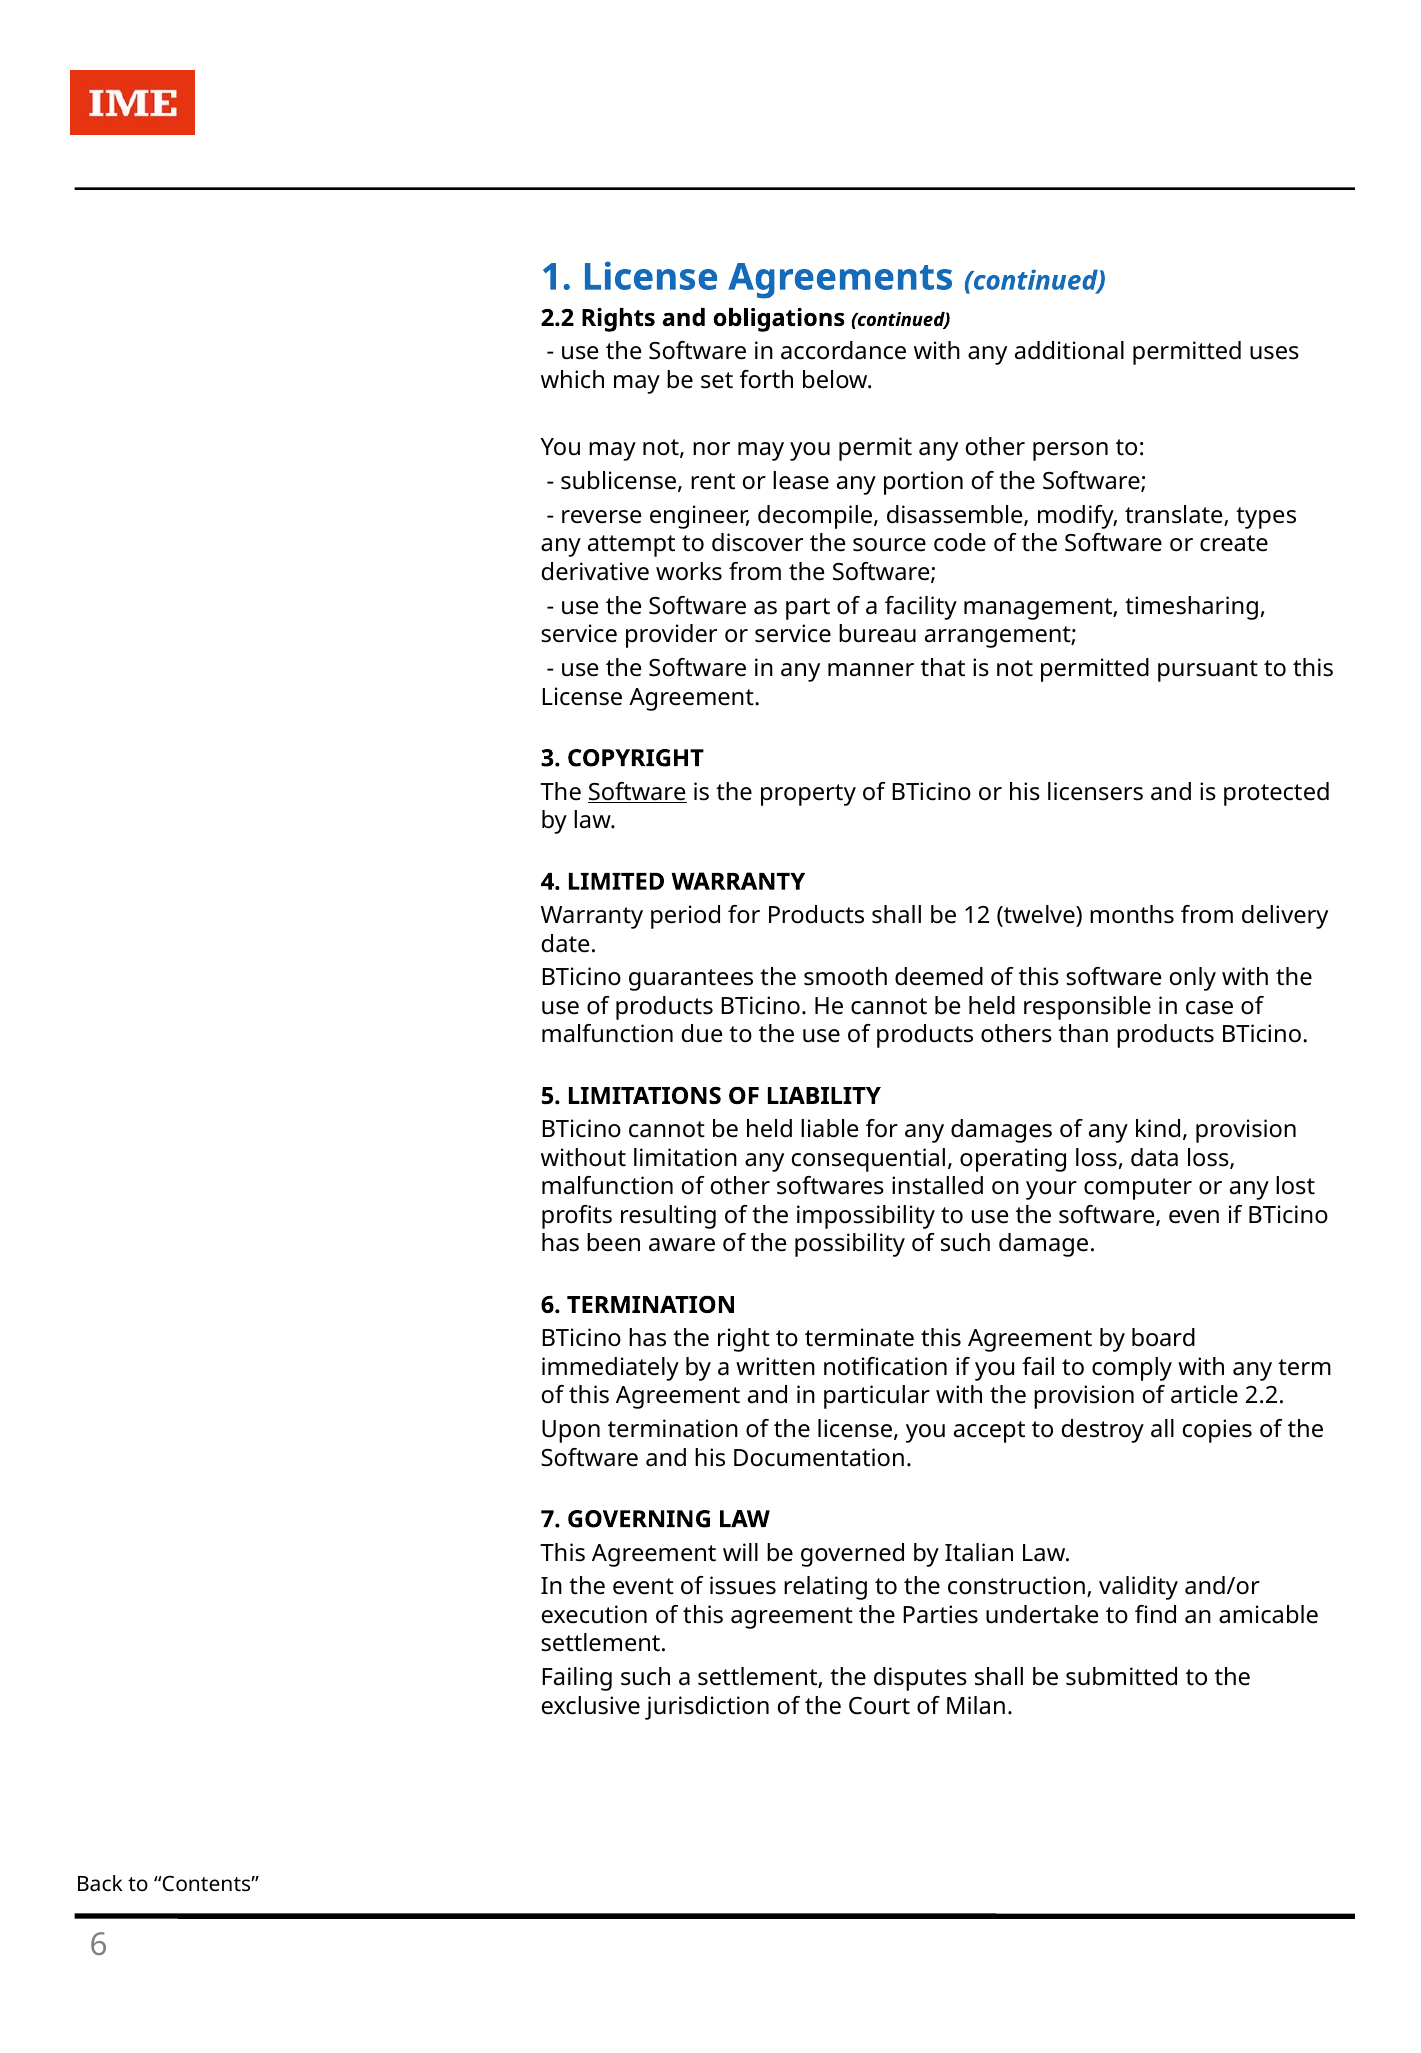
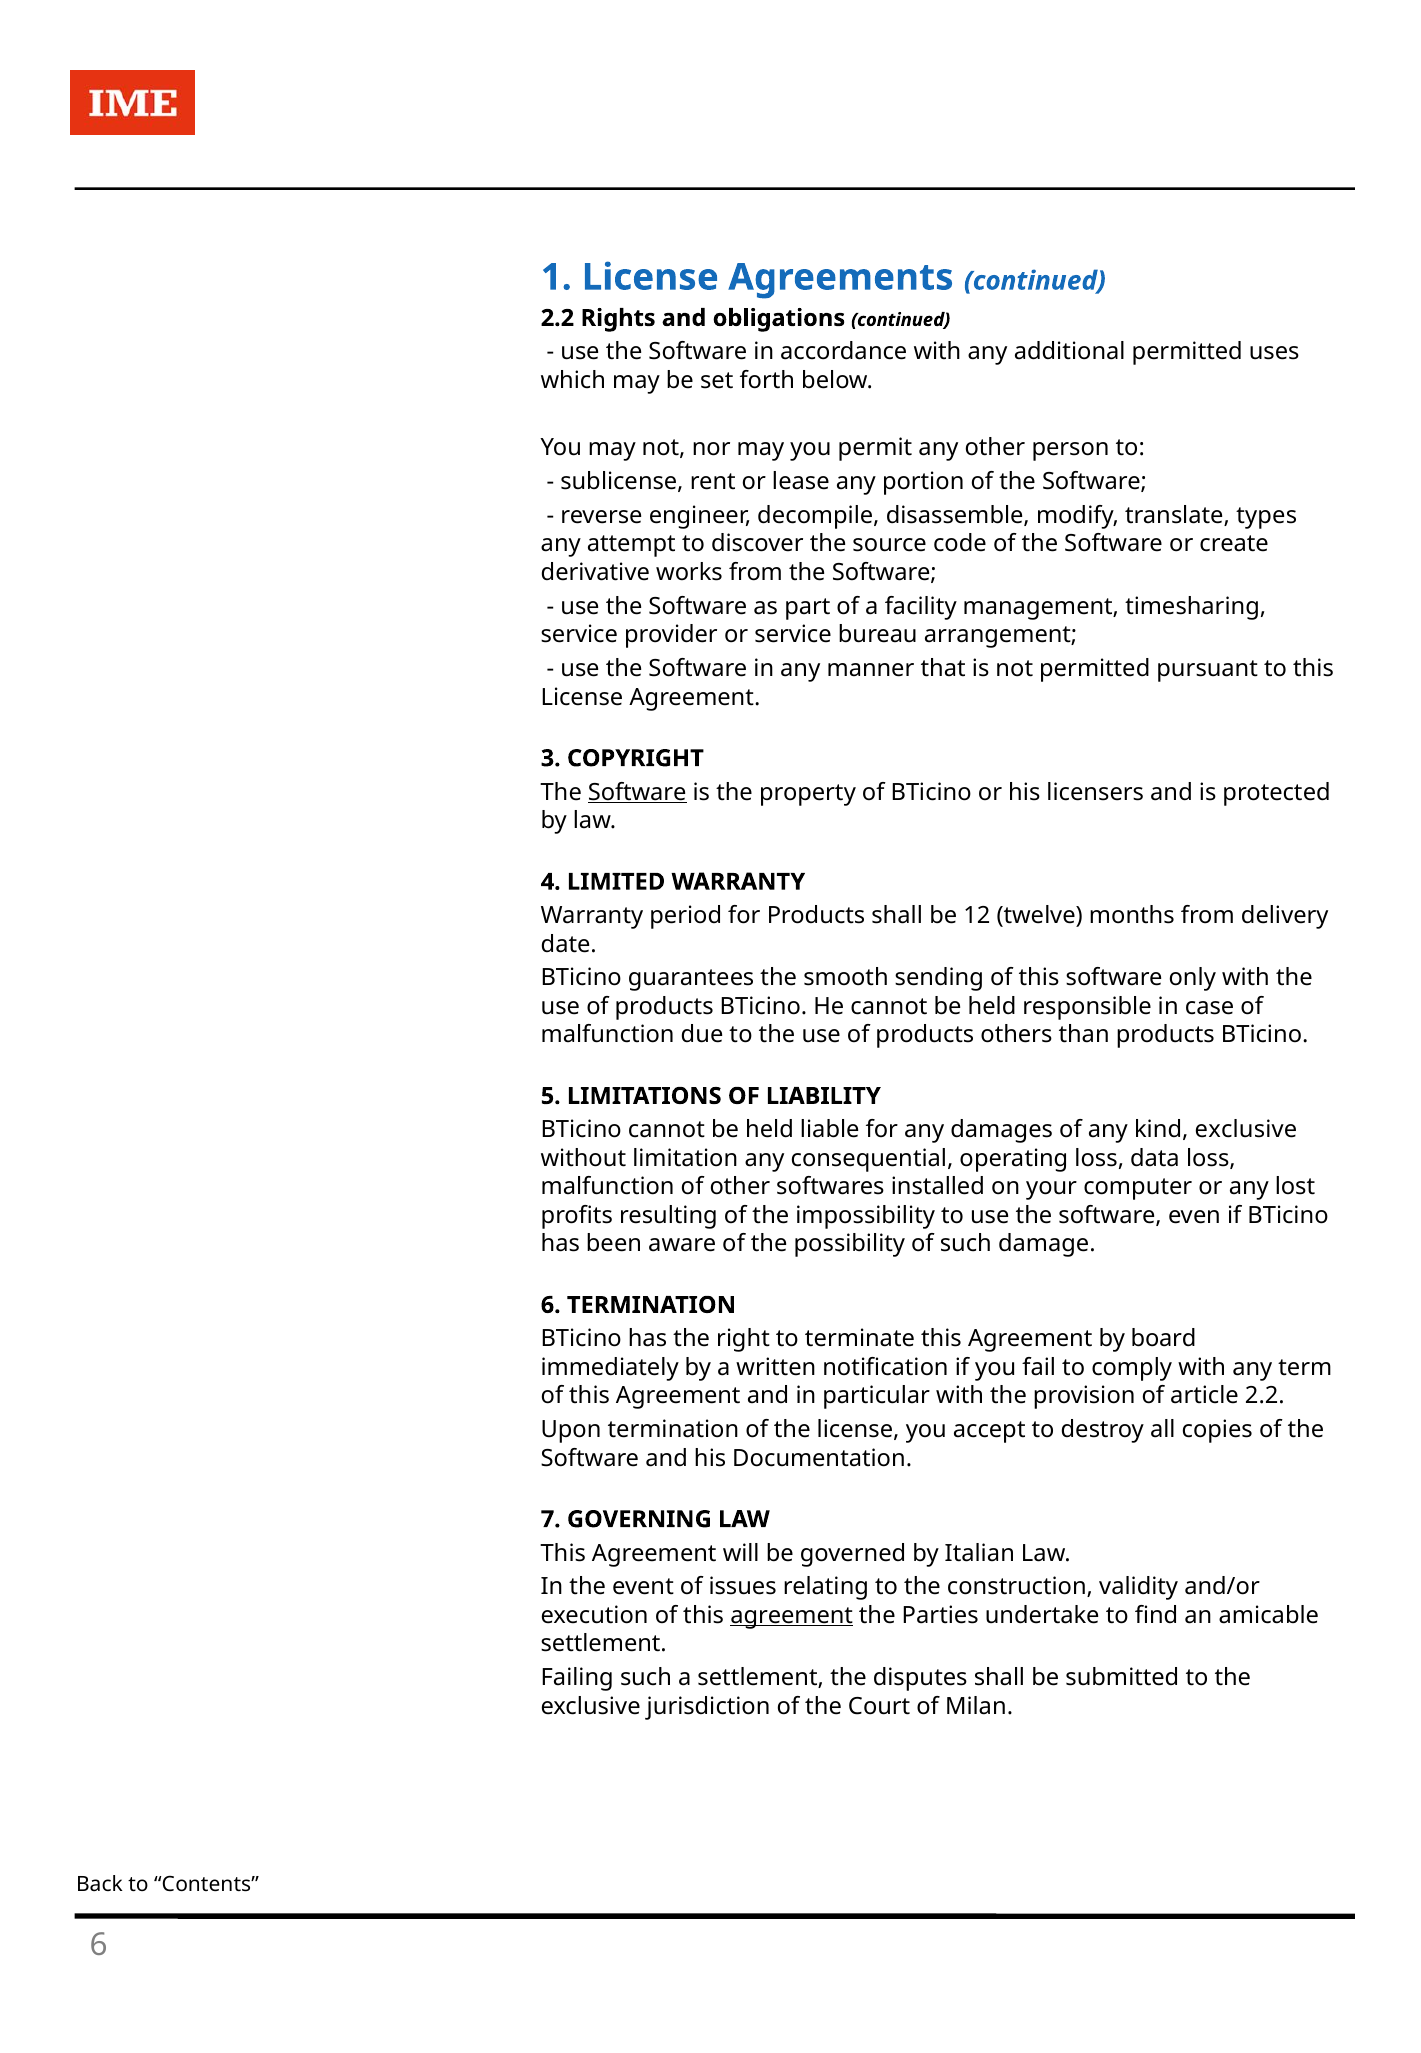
deemed: deemed -> sending
kind provision: provision -> exclusive
agreement at (792, 1615) underline: none -> present
